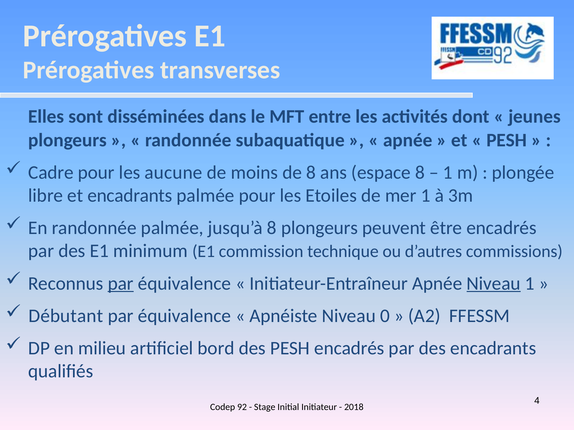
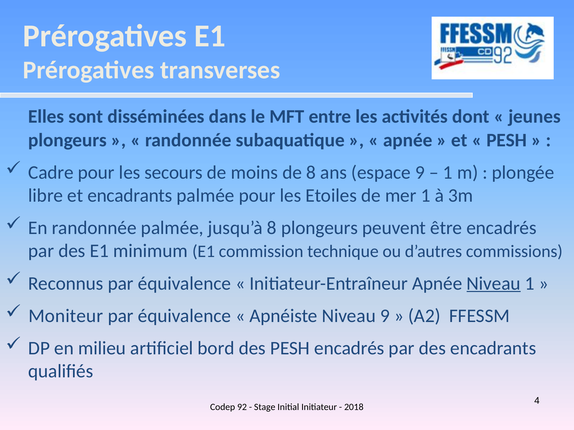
aucune: aucune -> secours
espace 8: 8 -> 9
par at (121, 284) underline: present -> none
Débutant: Débutant -> Moniteur
Niveau 0: 0 -> 9
